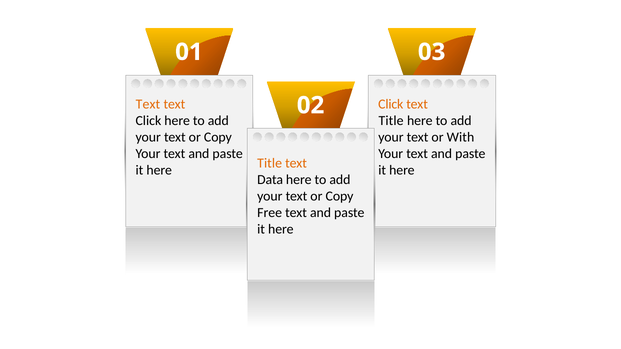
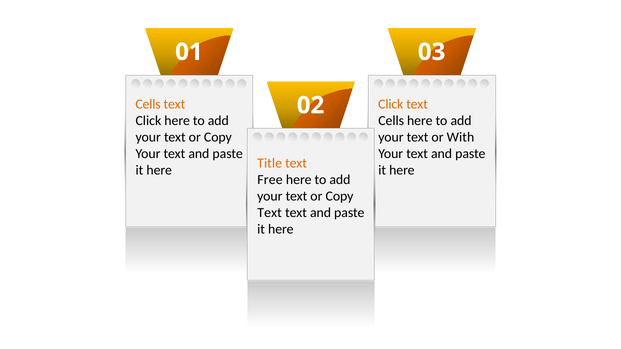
Text at (148, 104): Text -> Cells
Title at (391, 121): Title -> Cells
Data: Data -> Free
Free at (270, 213): Free -> Text
